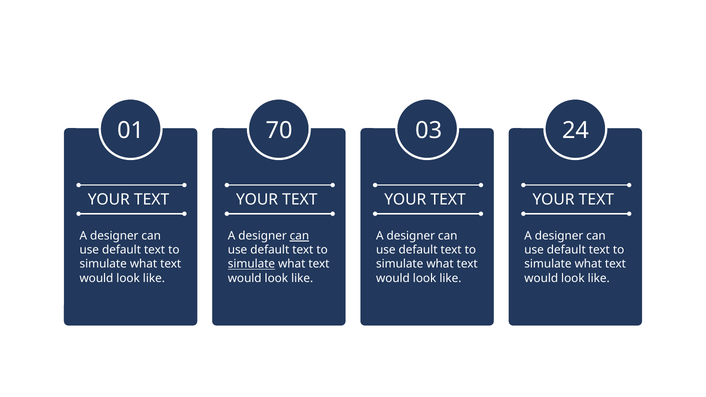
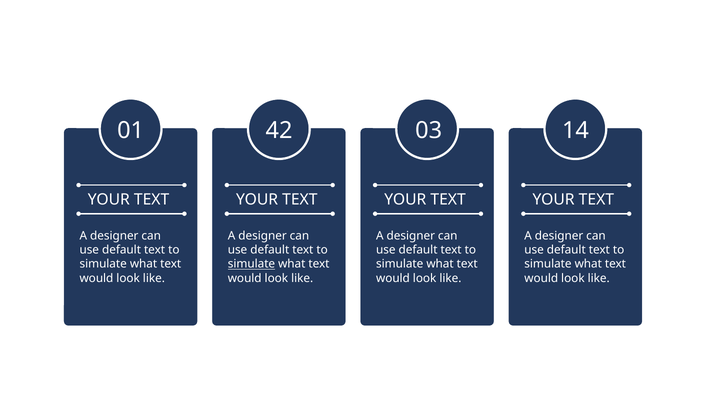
70: 70 -> 42
24: 24 -> 14
can at (299, 236) underline: present -> none
